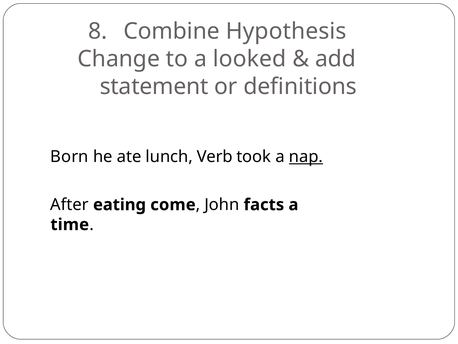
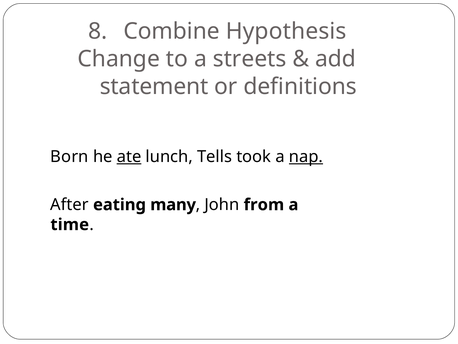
looked: looked -> streets
ate underline: none -> present
Verb: Verb -> Tells
come: come -> many
facts: facts -> from
